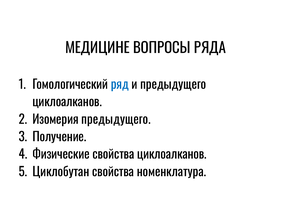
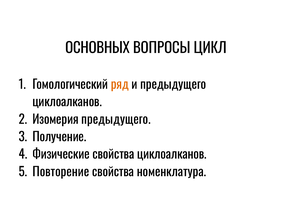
МЕДИЦИНЕ: МЕДИЦИНЕ -> ОСНОВНЫХ
РЯДА: РЯДА -> ЦИКЛ
ряд colour: blue -> orange
Циклобутан: Циклобутан -> Повторение
